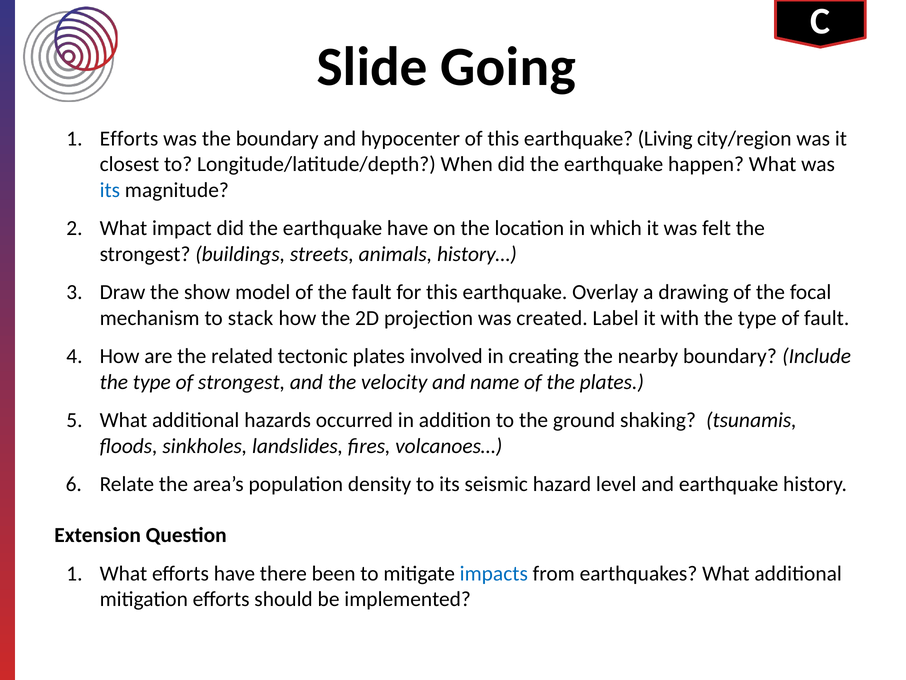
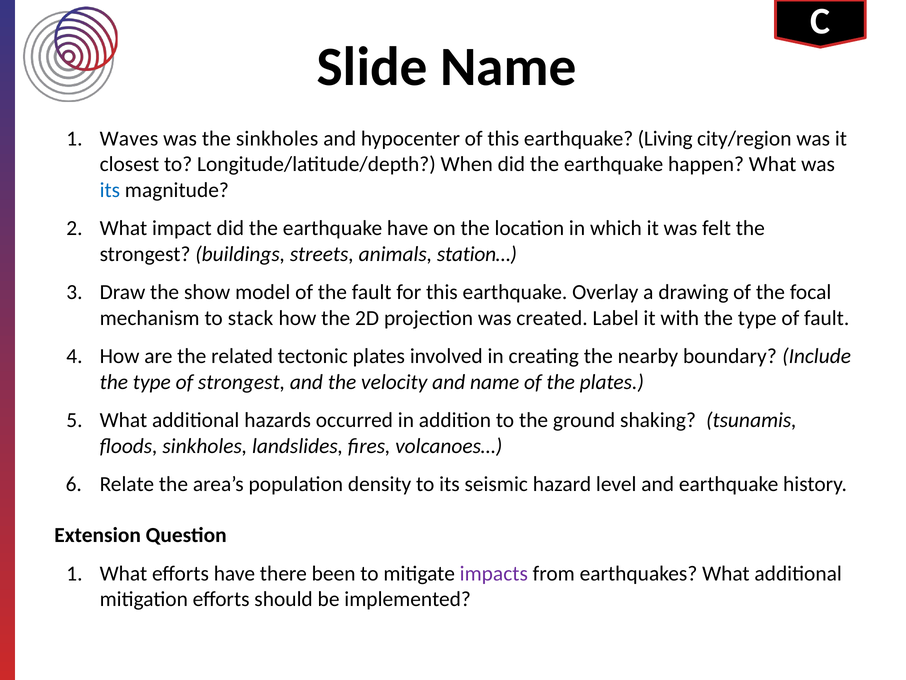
Slide Going: Going -> Name
Efforts at (129, 138): Efforts -> Waves
the boundary: boundary -> sinkholes
history…: history… -> station…
impacts colour: blue -> purple
